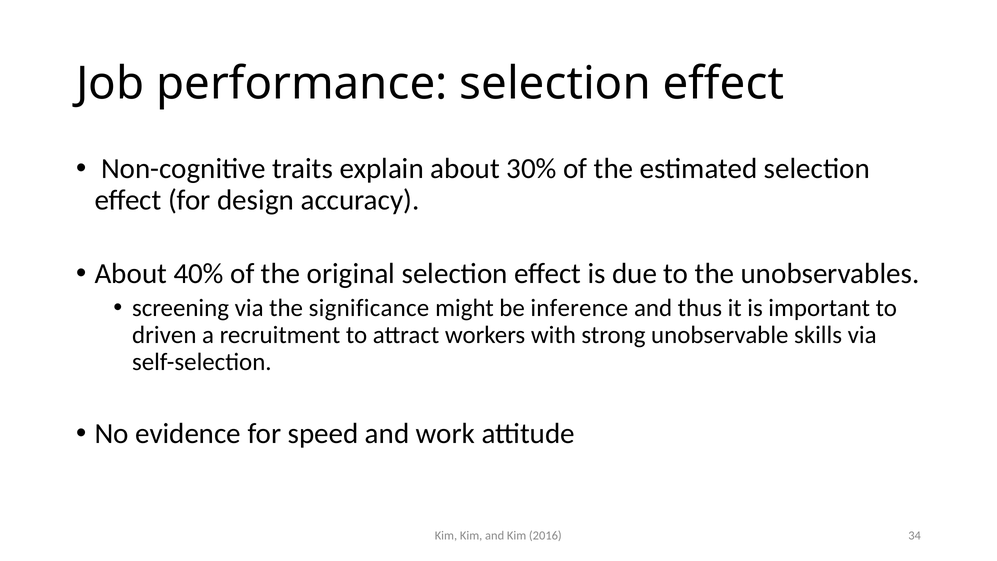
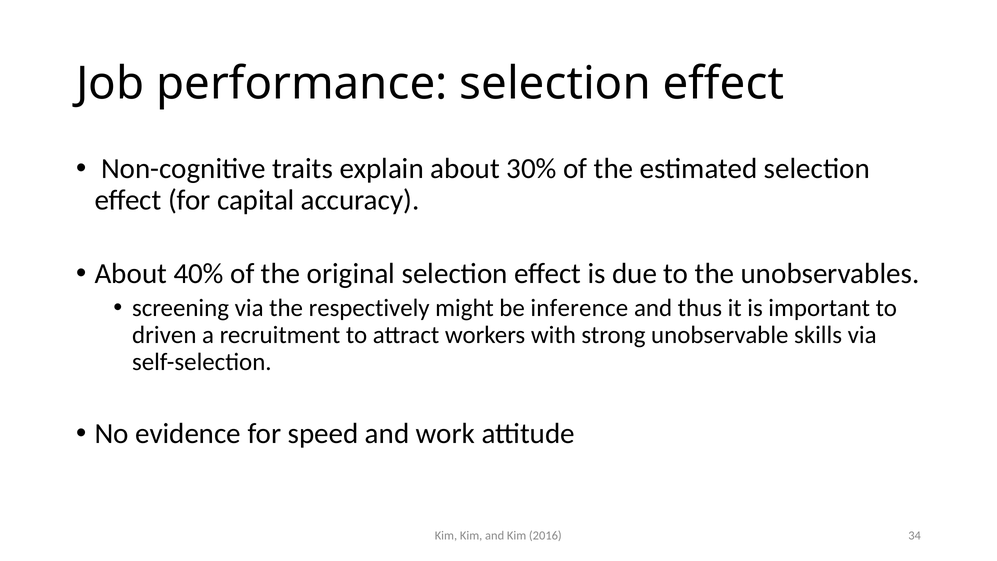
design: design -> capital
significance: significance -> respectively
